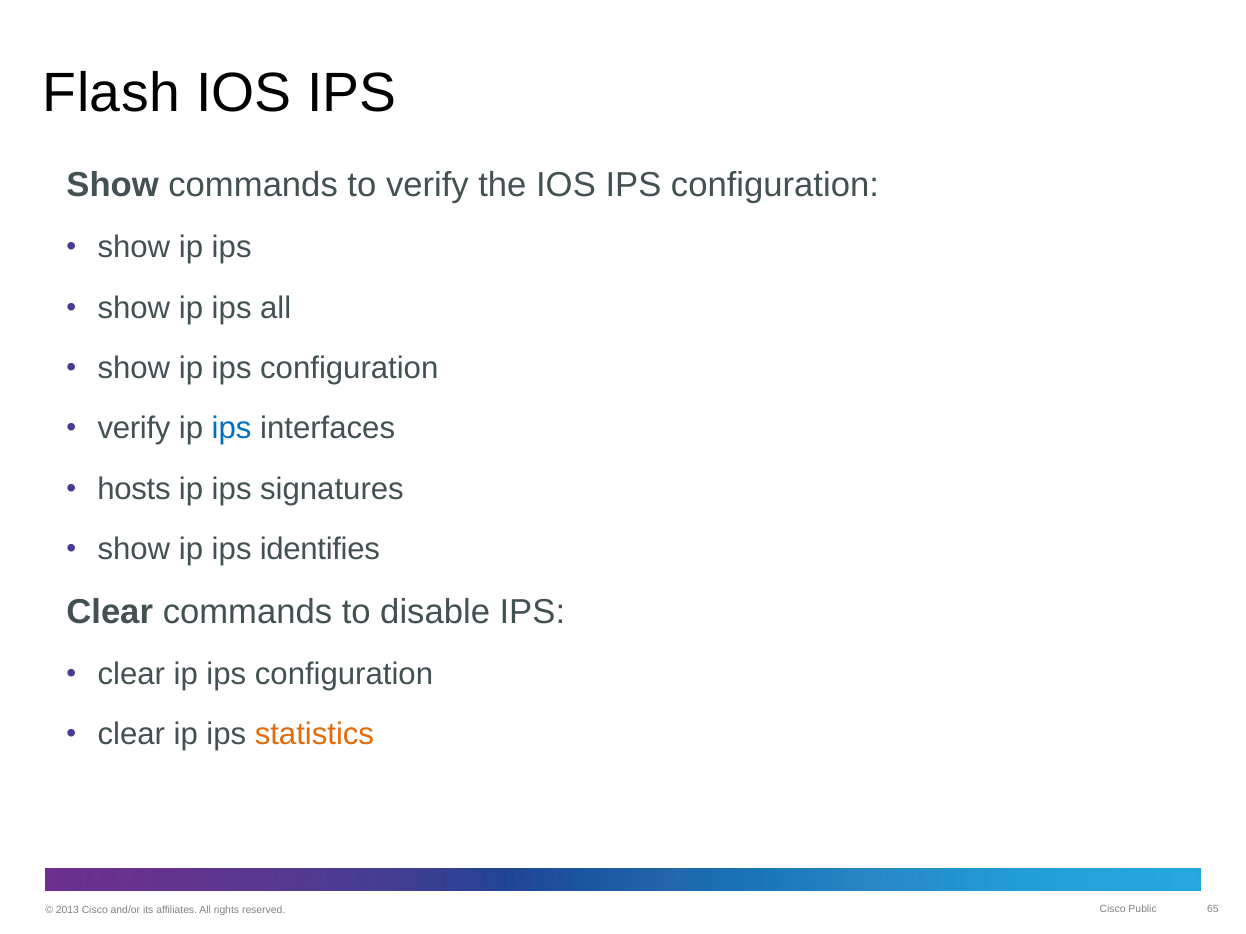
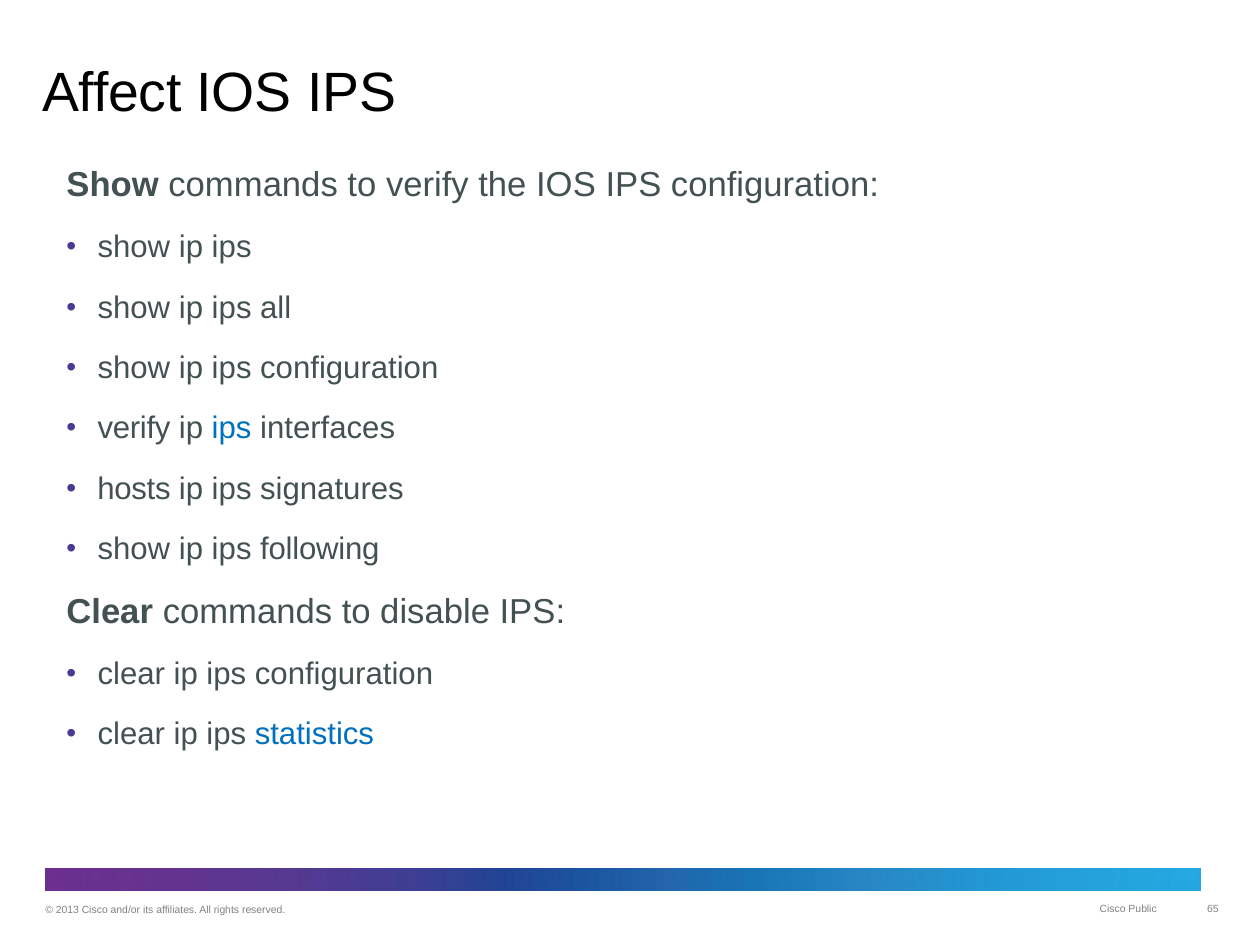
Flash: Flash -> Affect
identifies: identifies -> following
statistics colour: orange -> blue
